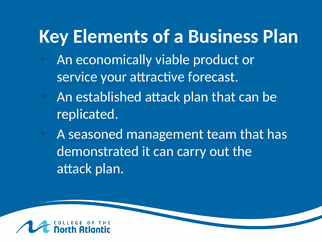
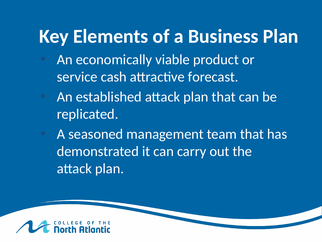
your: your -> cash
